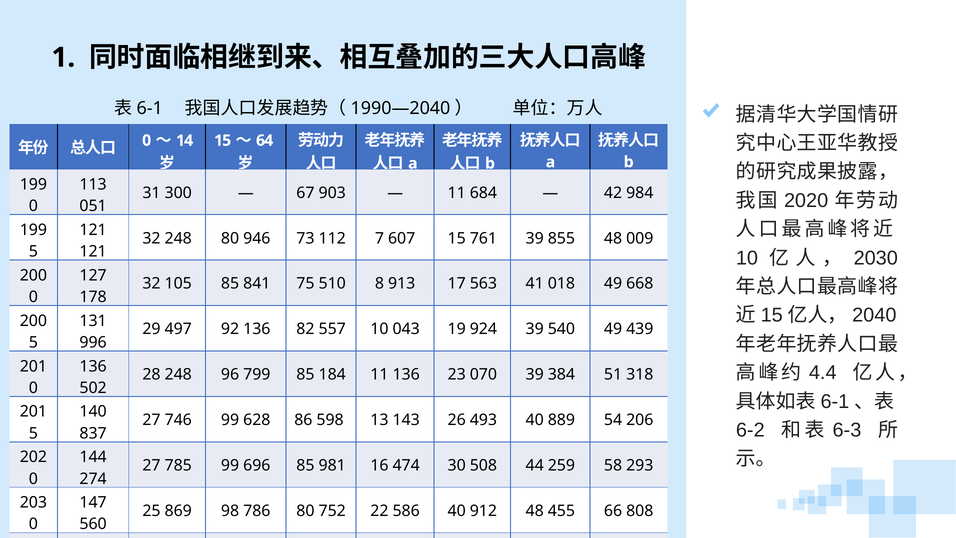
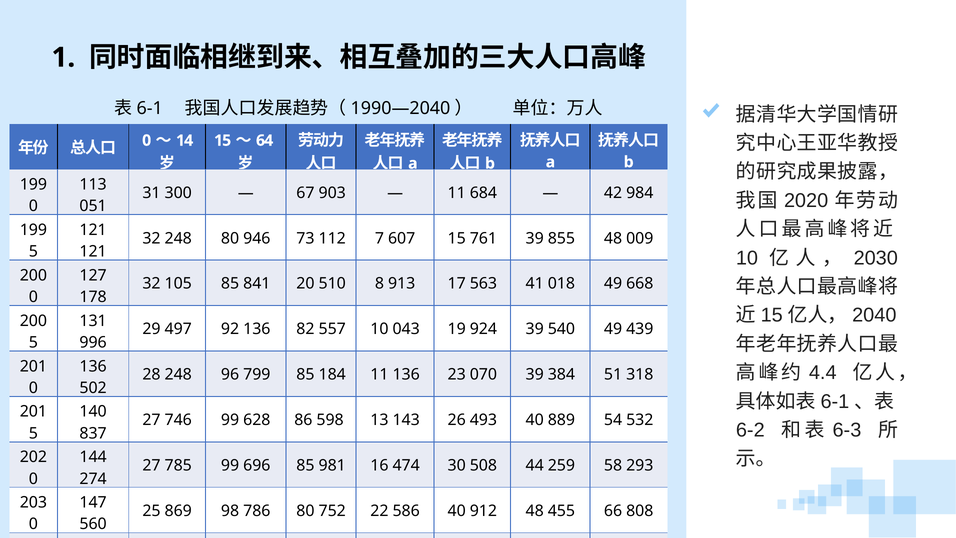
75: 75 -> 20
206: 206 -> 532
